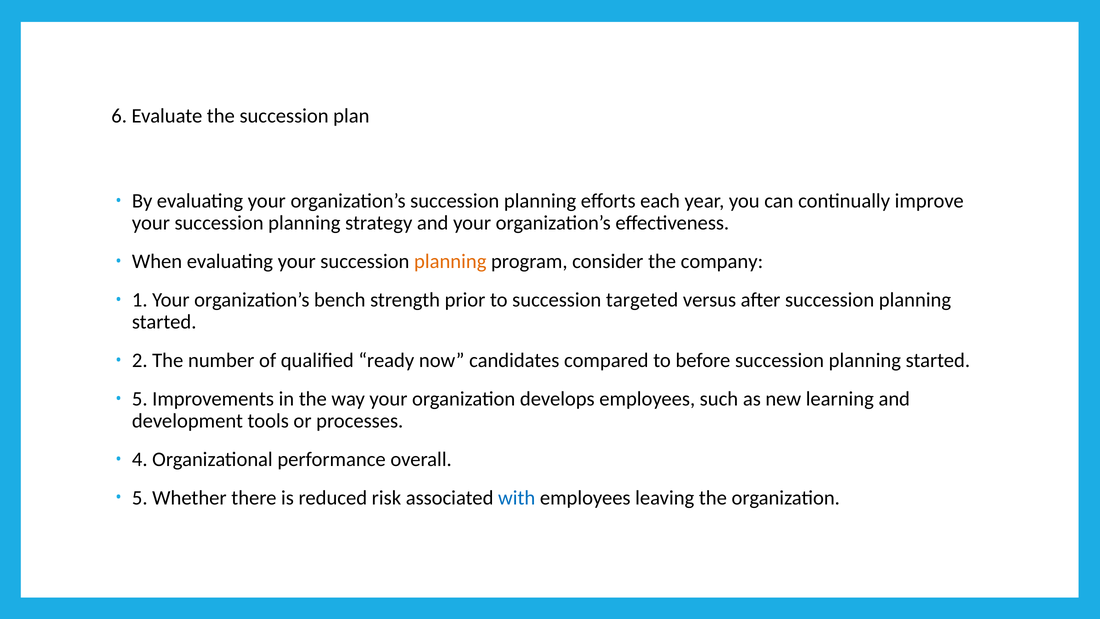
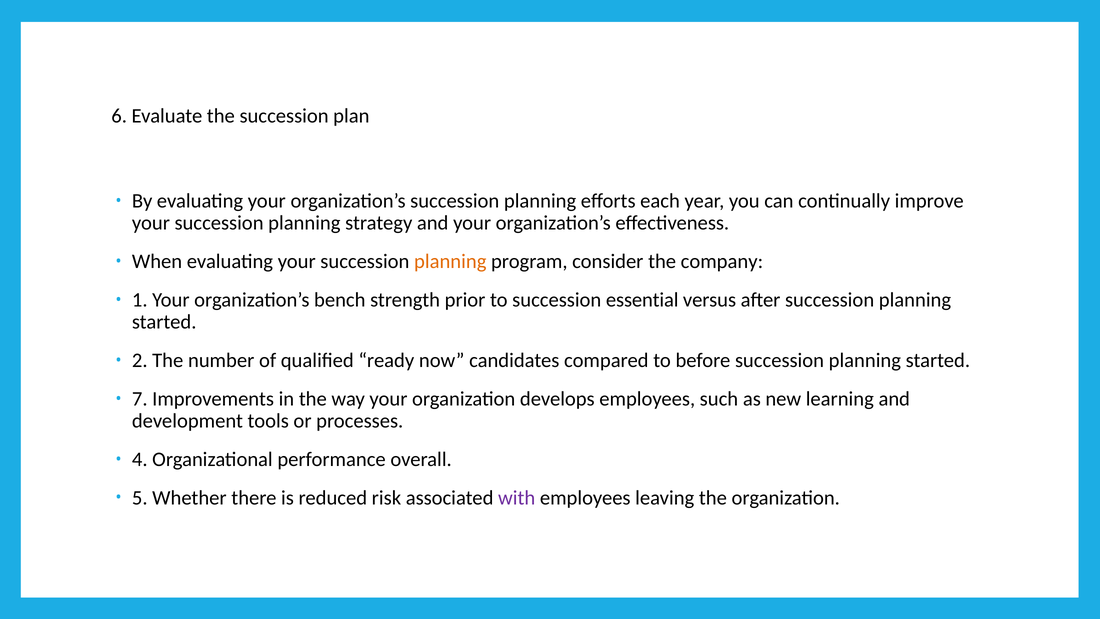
targeted: targeted -> essential
5 at (140, 399): 5 -> 7
with colour: blue -> purple
